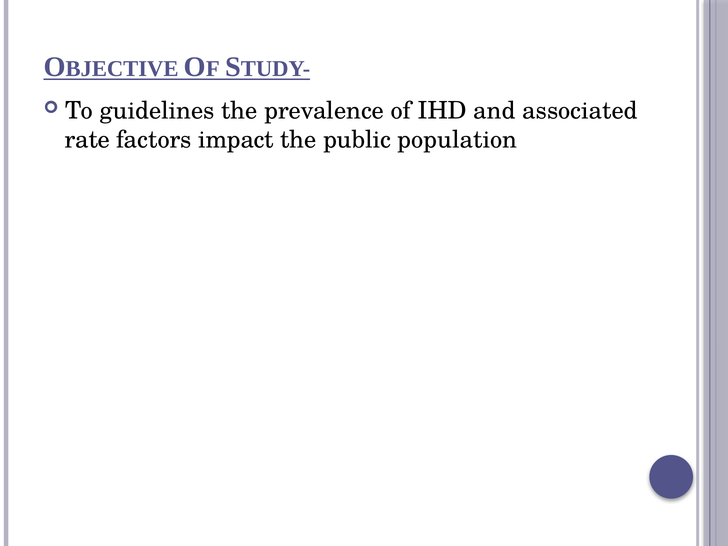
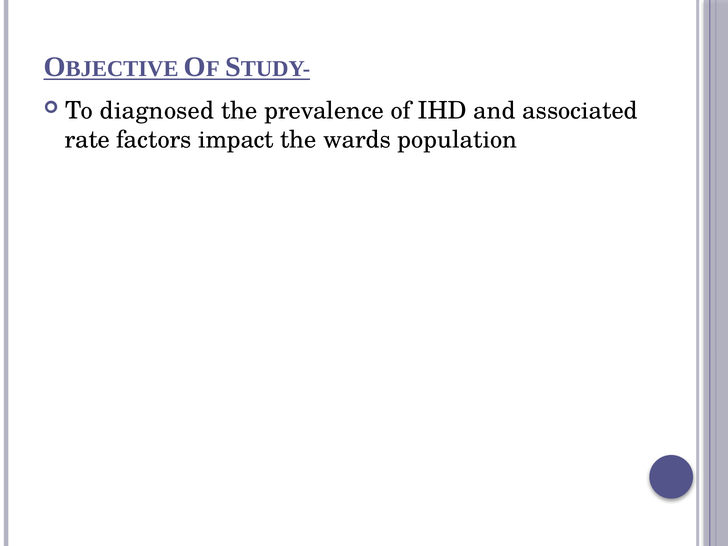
guidelines: guidelines -> diagnosed
public: public -> wards
